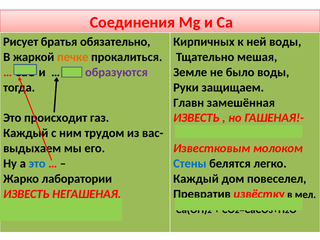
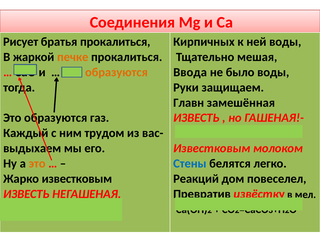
братья обязательно: обязательно -> прокалиться
образуются at (116, 72) colour: purple -> orange
Земле: Земле -> Ввода
Это происходит: происходит -> образуются
это at (37, 163) colour: blue -> orange
Жарко лаборатории: лаборатории -> известковым
Каждый at (196, 179): Каждый -> Реакций
